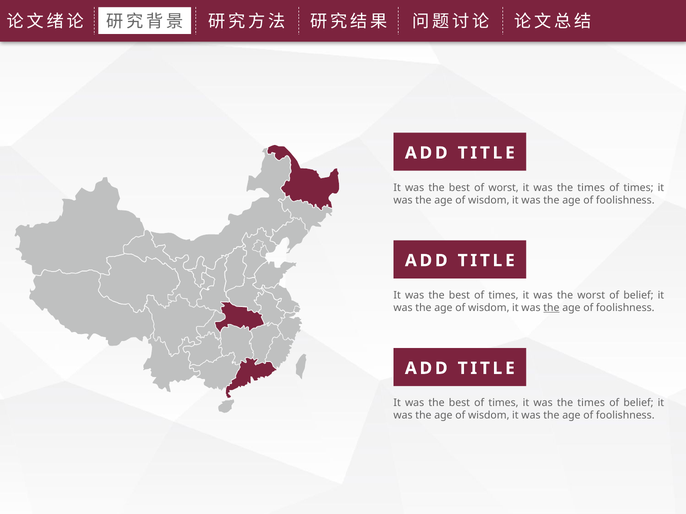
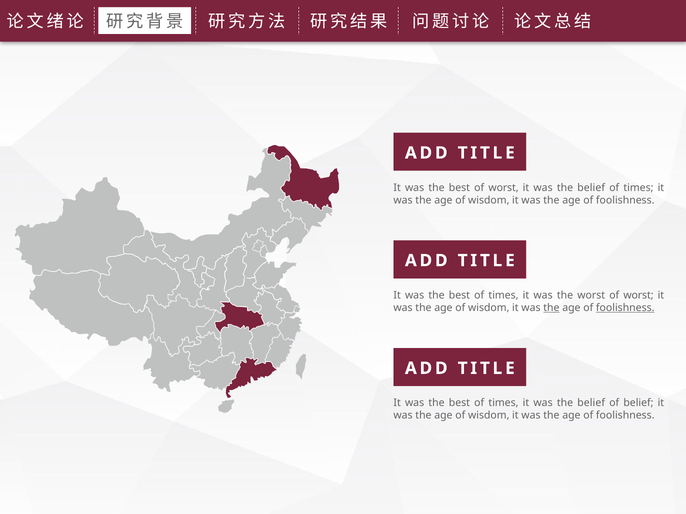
times at (591, 188): times -> belief
worst of belief: belief -> worst
foolishness at (625, 308) underline: none -> present
times at (591, 403): times -> belief
